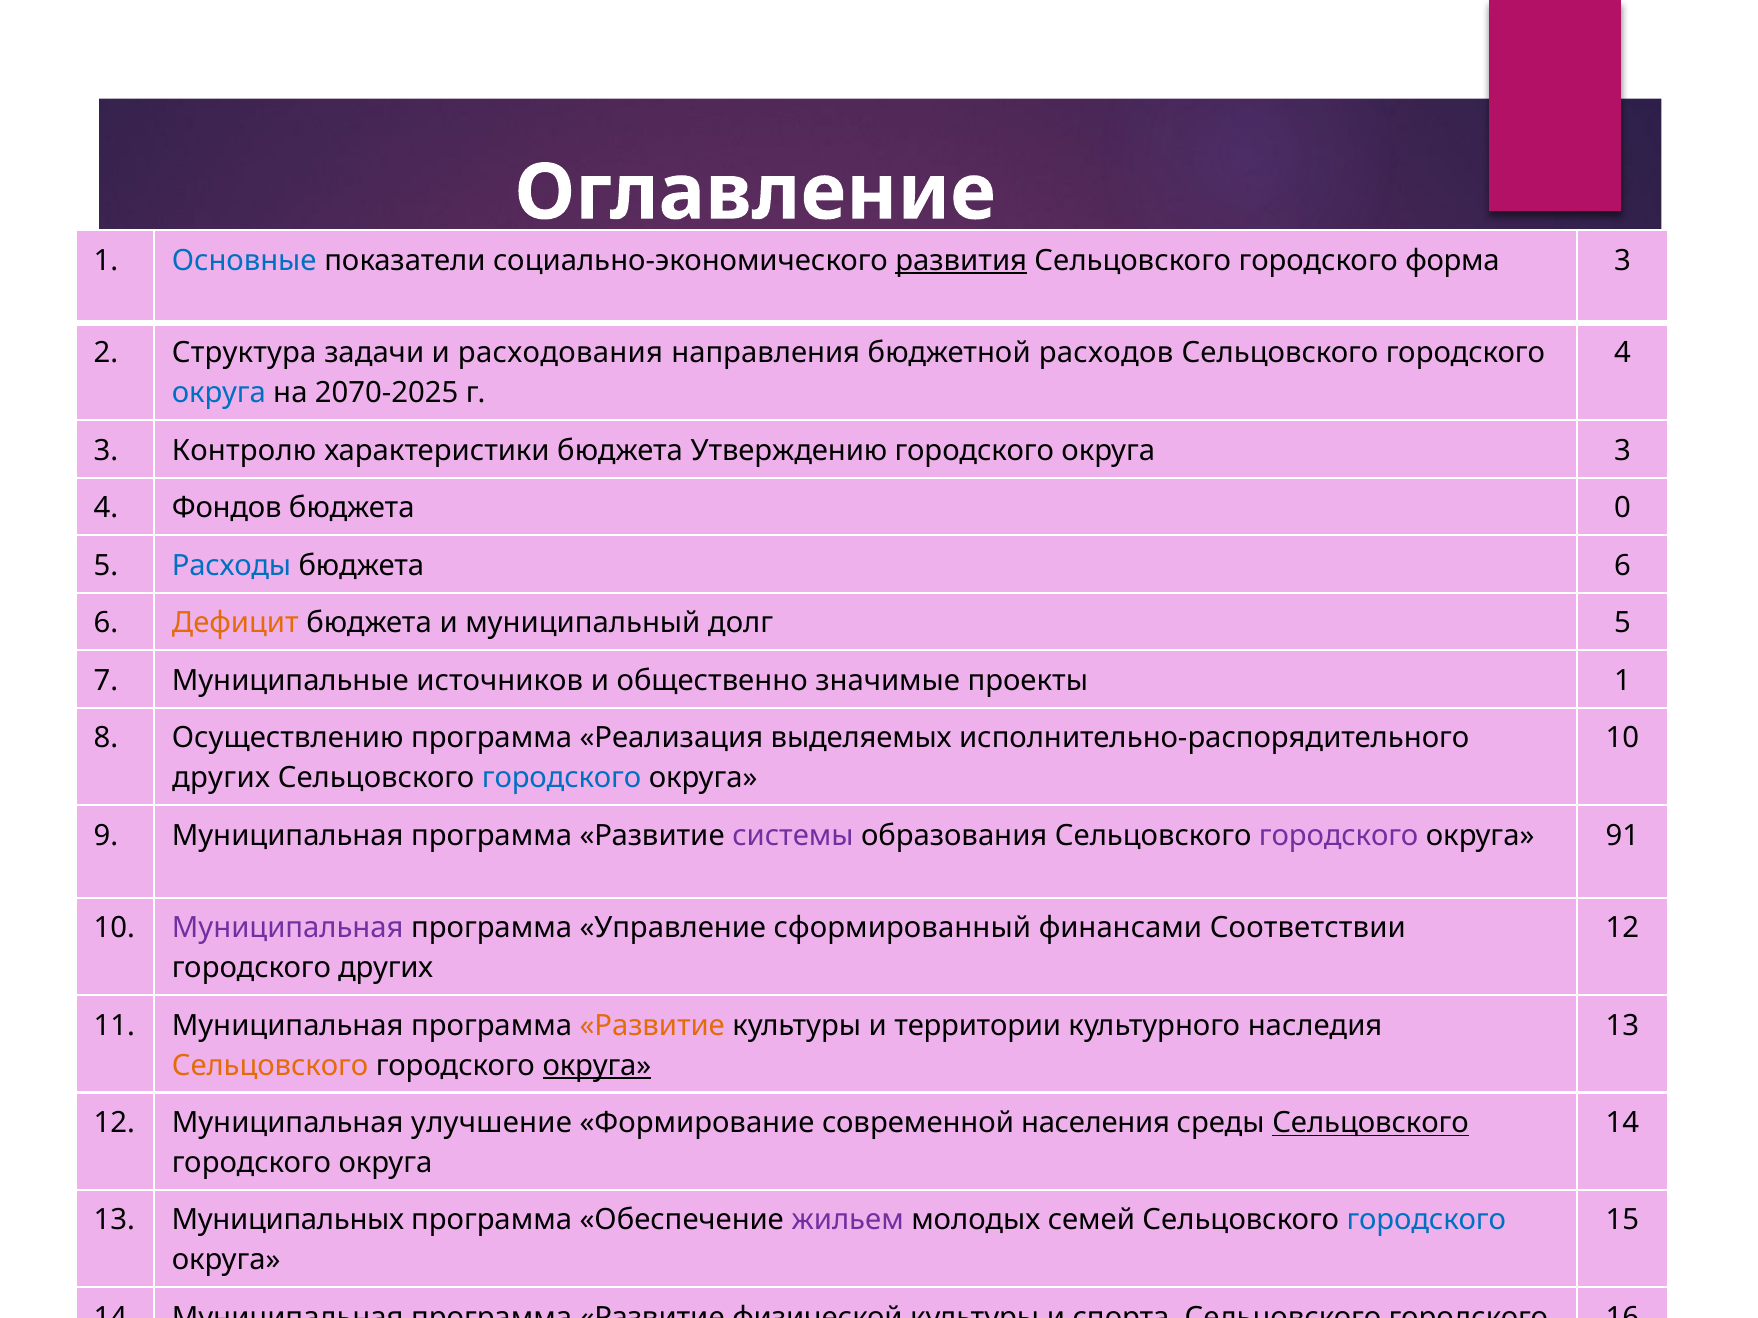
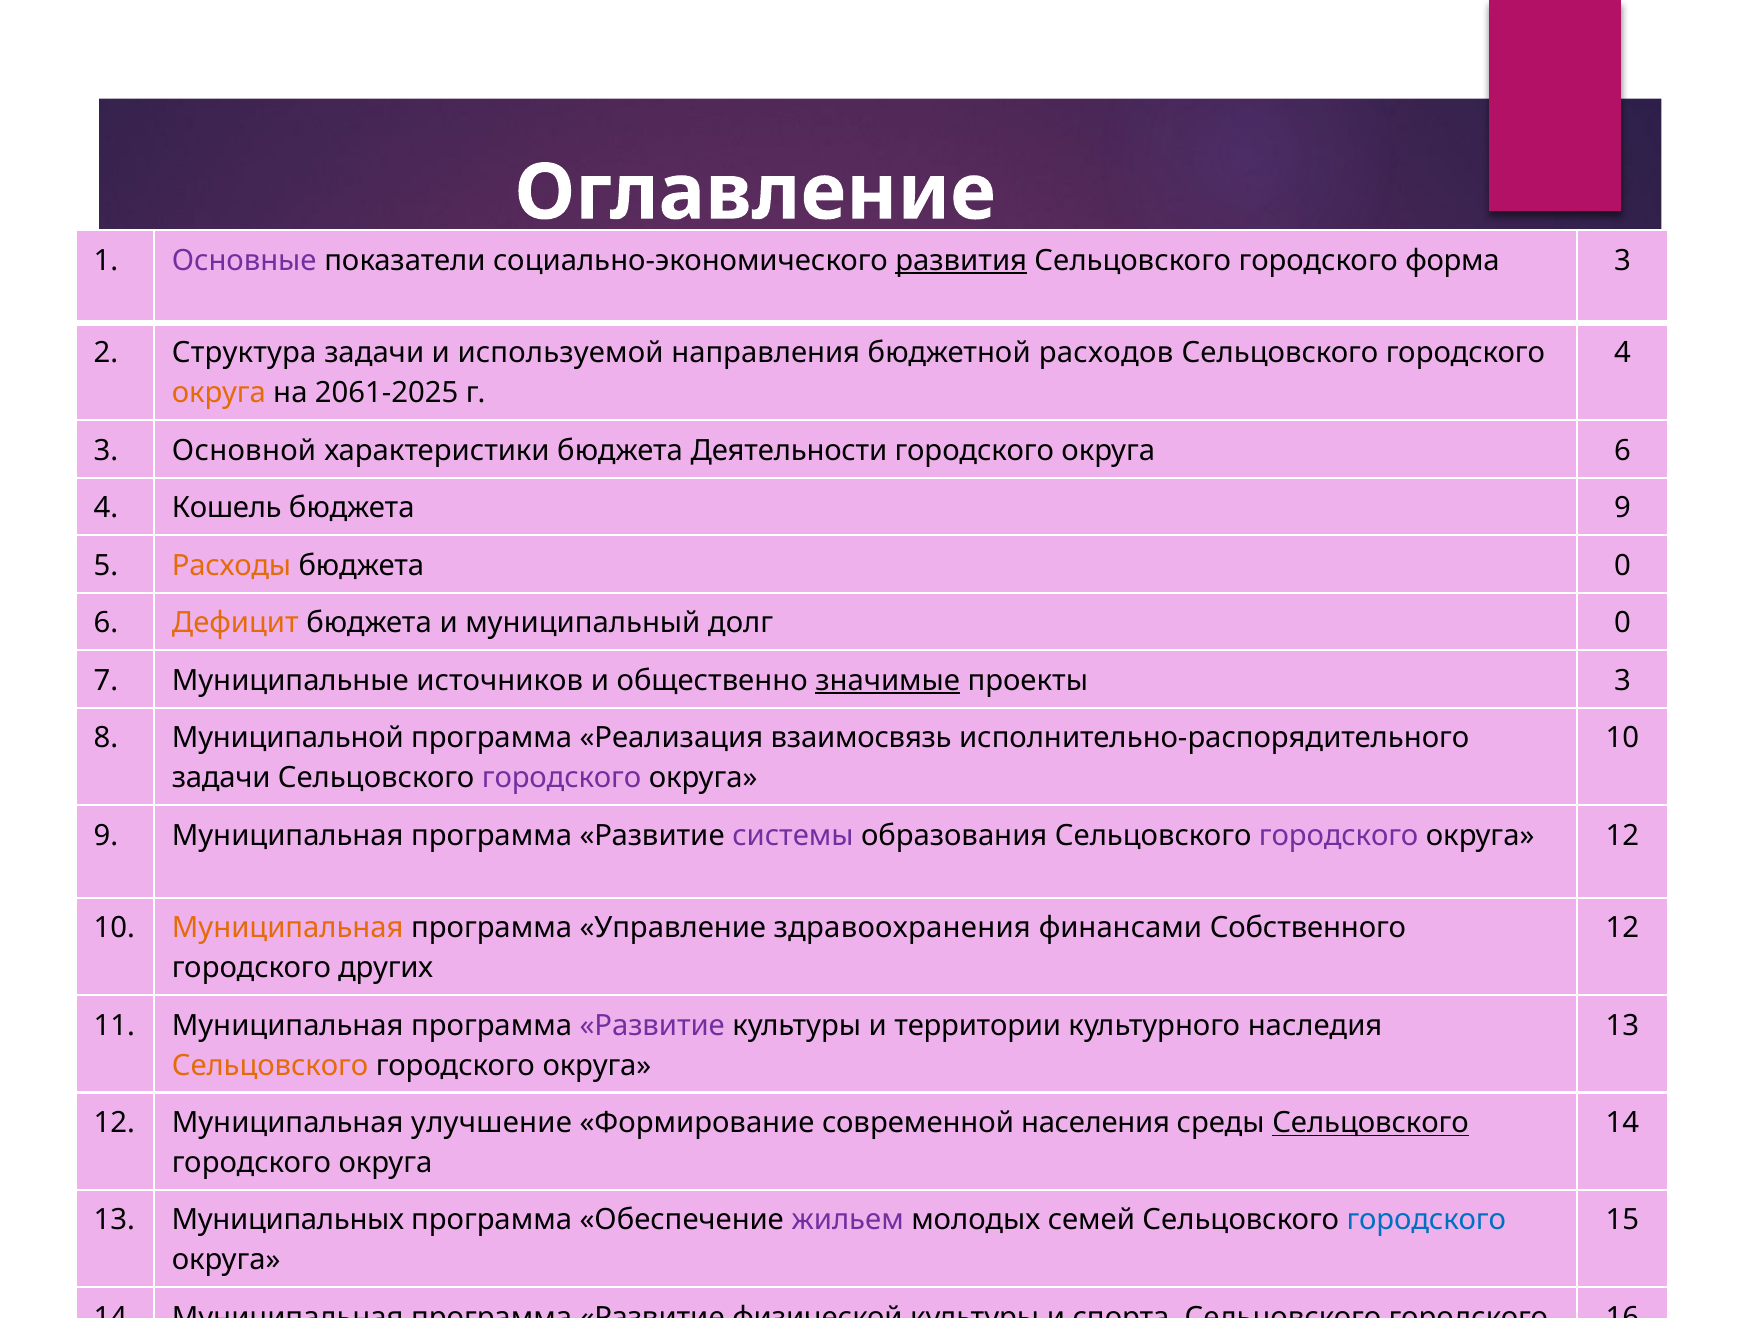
Основные colour: blue -> purple
расходования: расходования -> используемой
округа at (219, 393) colour: blue -> orange
2070-2025: 2070-2025 -> 2061-2025
Контролю: Контролю -> Основной
Утверждению: Утверждению -> Деятельности
округа 3: 3 -> 6
Фондов: Фондов -> Кошель
бюджета 0: 0 -> 9
Расходы colour: blue -> orange
бюджета 6: 6 -> 0
долг 5: 5 -> 0
значимые underline: none -> present
проекты 1: 1 -> 3
Осуществлению: Осуществлению -> Муниципальной
выделяемых: выделяемых -> взаимосвязь
других at (221, 778): других -> задачи
городского at (562, 778) colour: blue -> purple
округа 91: 91 -> 12
Муниципальная at (288, 929) colour: purple -> orange
сформированный: сформированный -> здравоохранения
Соответствии: Соответствии -> Собственного
Развитие at (652, 1026) colour: orange -> purple
округа at (597, 1066) underline: present -> none
